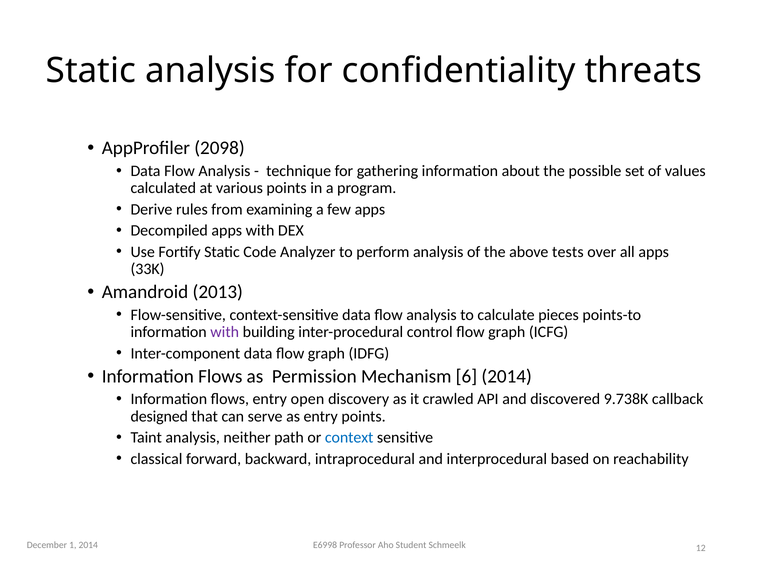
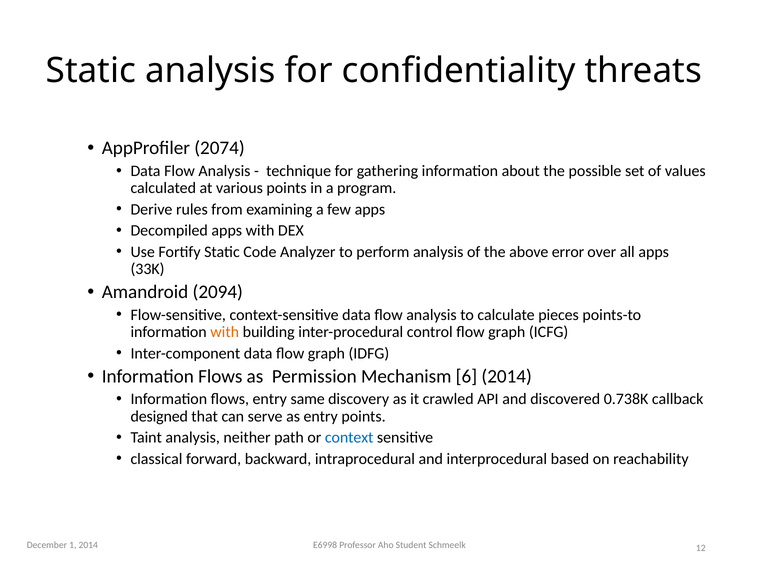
2098: 2098 -> 2074
tests: tests -> error
2013: 2013 -> 2094
with at (225, 332) colour: purple -> orange
open: open -> same
9.738K: 9.738K -> 0.738K
